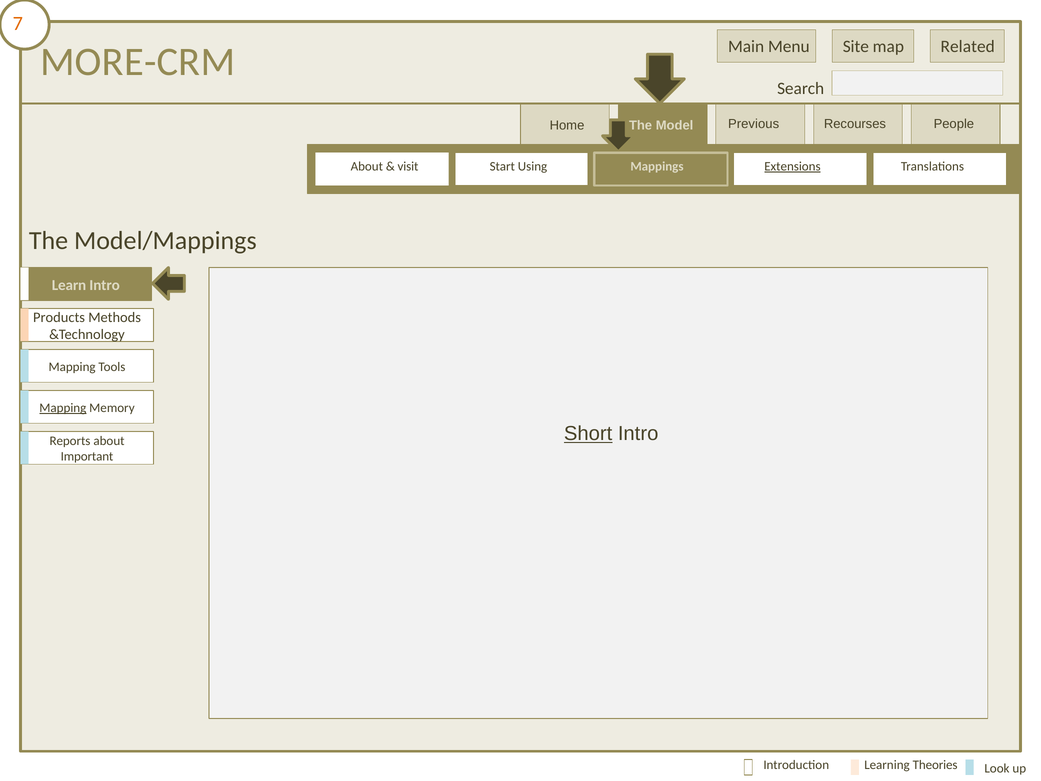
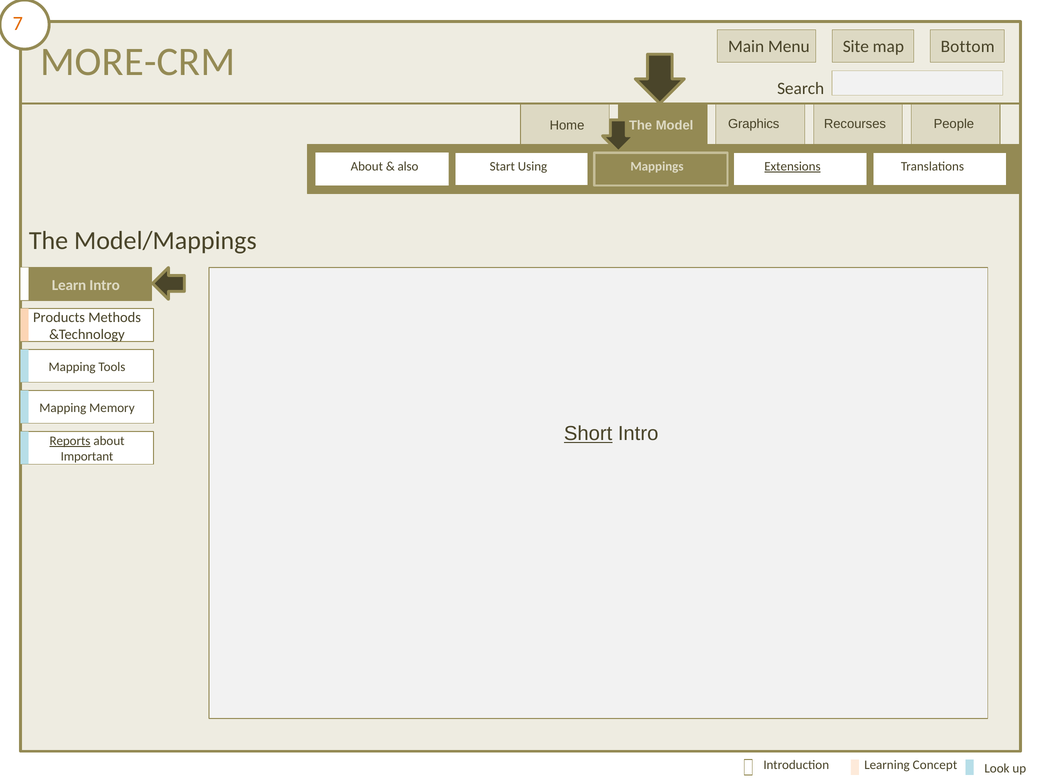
Related: Related -> Bottom
Previous: Previous -> Graphics
visit: visit -> also
Mapping at (63, 408) underline: present -> none
Reports underline: none -> present
Theories: Theories -> Concept
